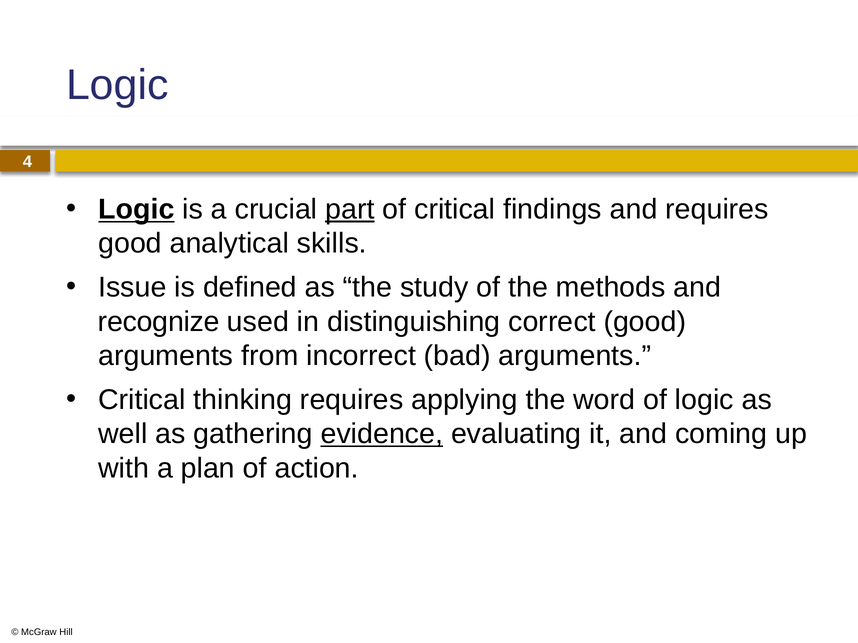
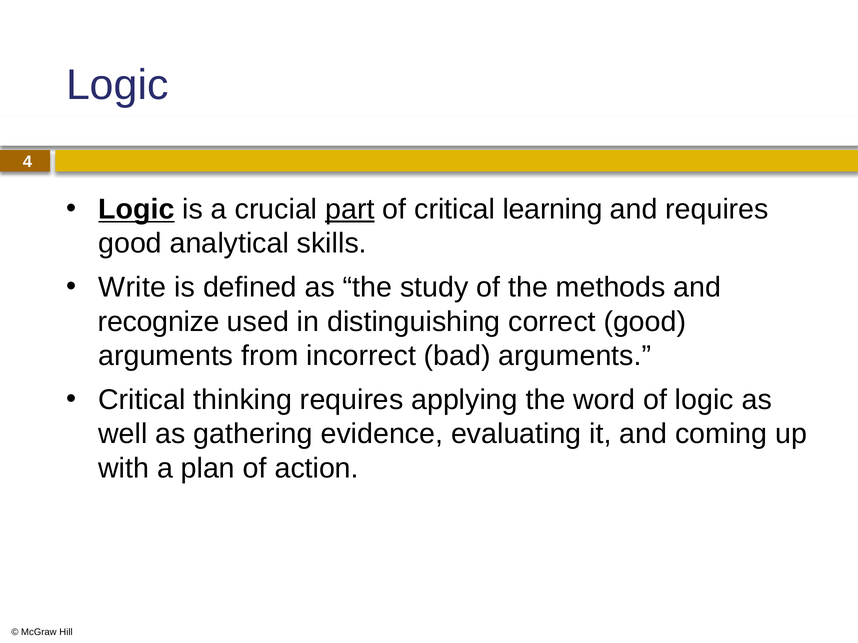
findings: findings -> learning
Issue: Issue -> Write
evidence underline: present -> none
